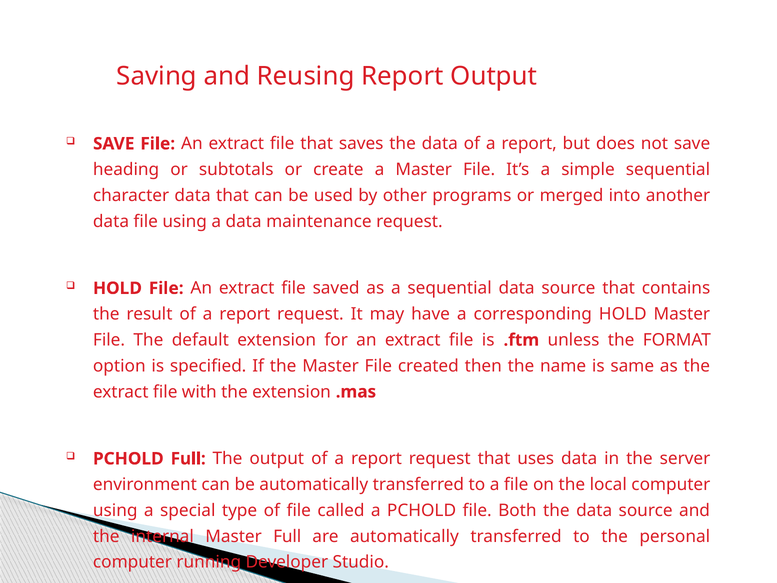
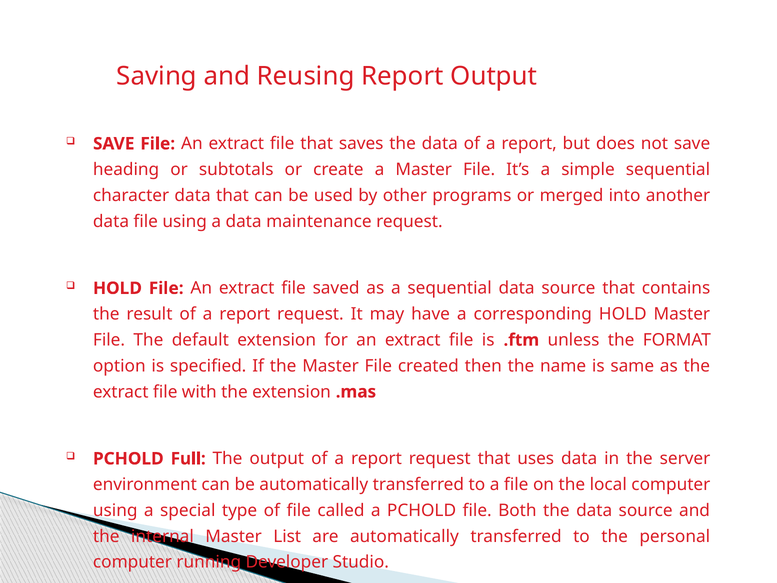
Master Full: Full -> List
